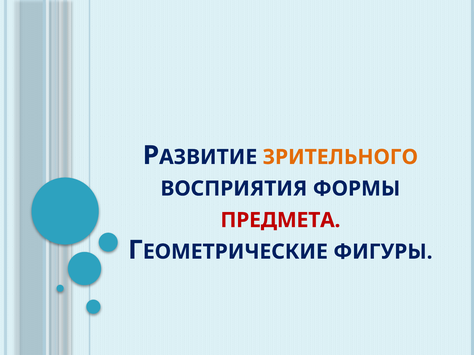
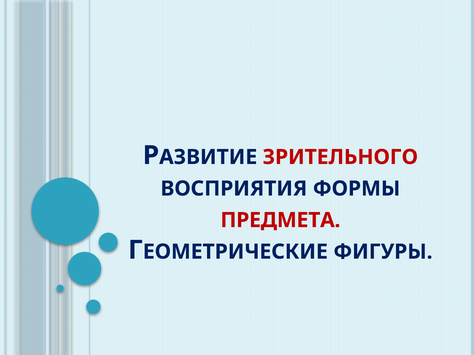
ЗРИТЕЛЬНОГО colour: orange -> red
